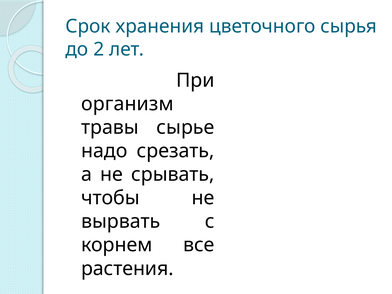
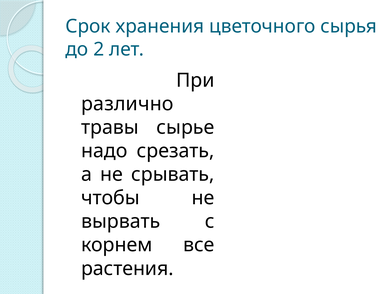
организм: организм -> различно
